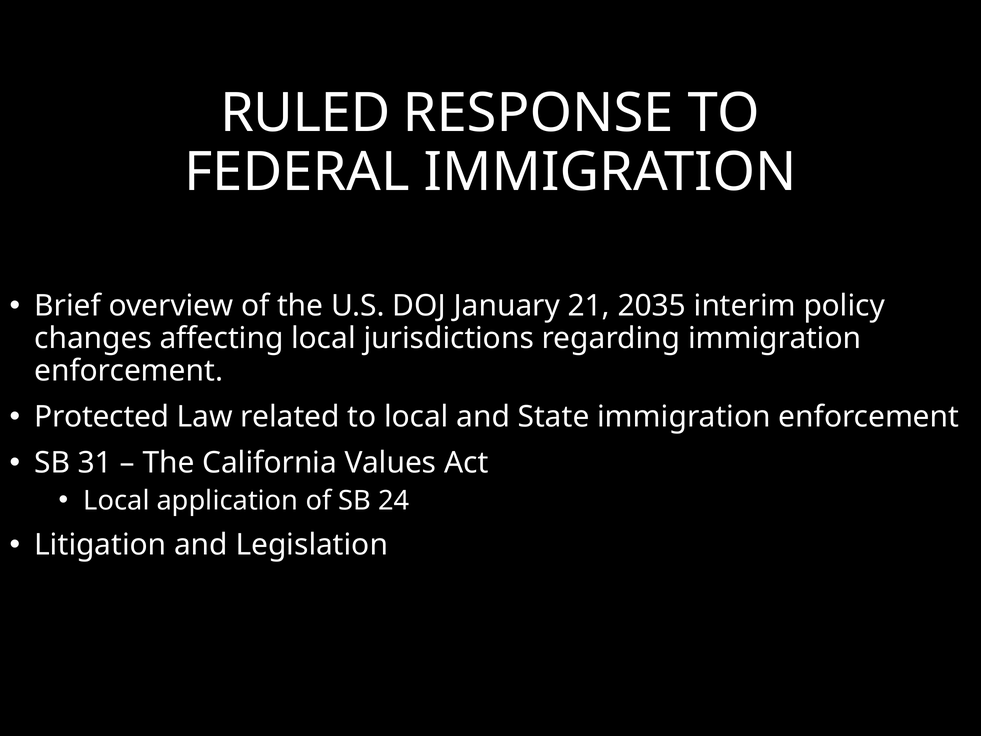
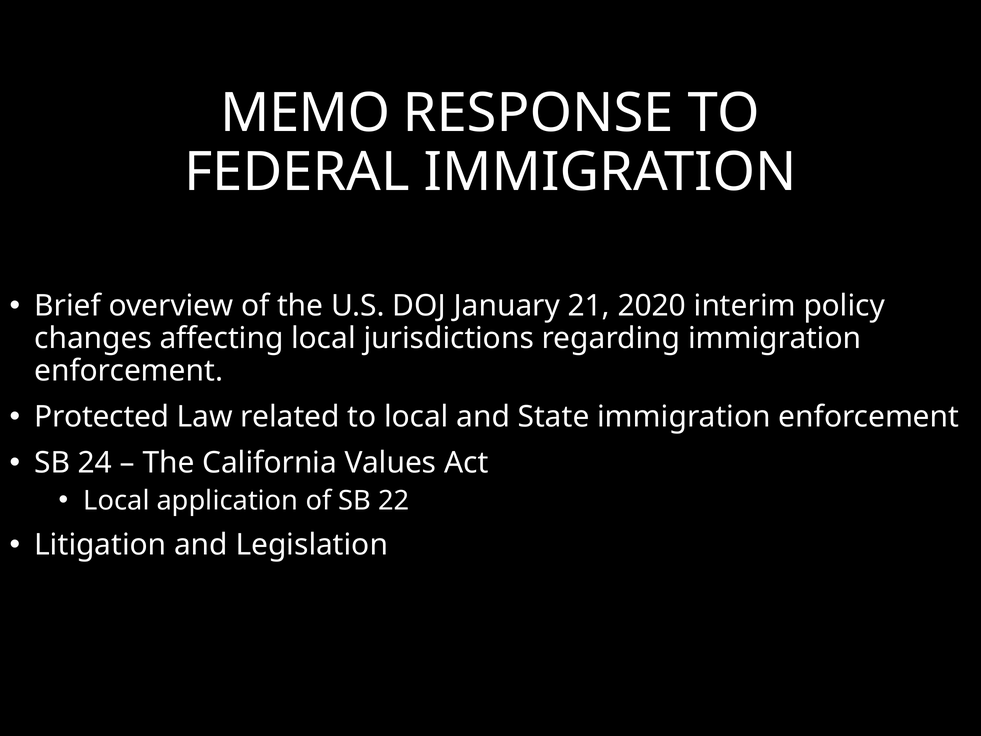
RULED: RULED -> MEMO
2035: 2035 -> 2020
31: 31 -> 24
24: 24 -> 22
